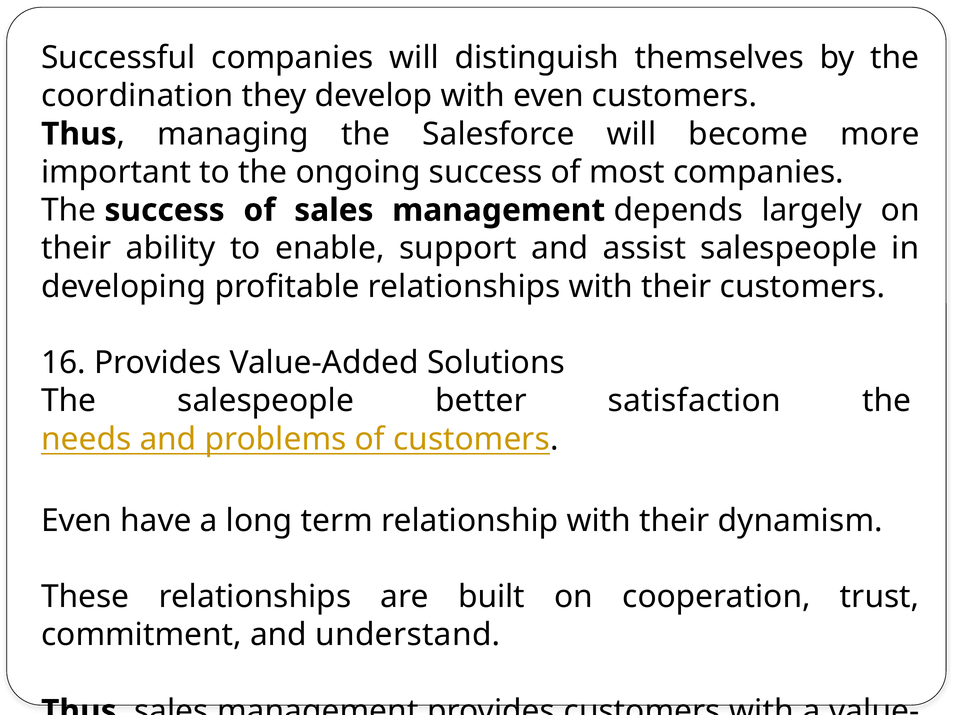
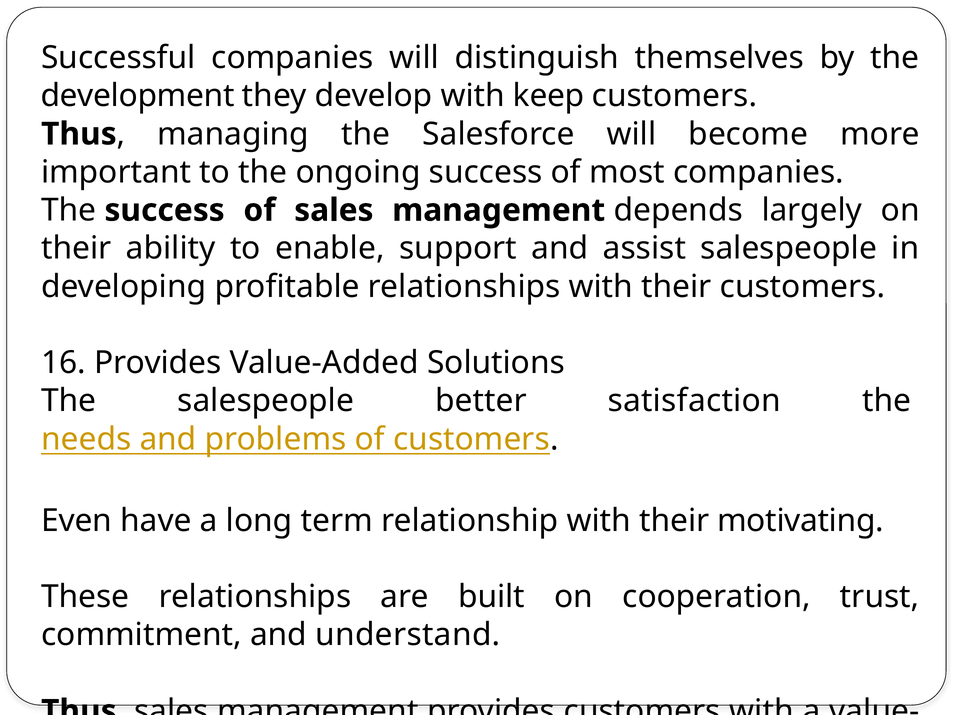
coordination: coordination -> development
with even: even -> keep
dynamism: dynamism -> motivating
